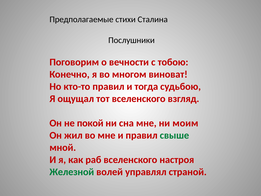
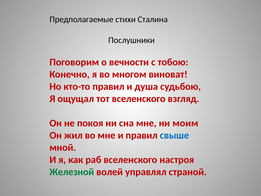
тогда: тогда -> душа
покой: покой -> покоя
свыше colour: green -> blue
